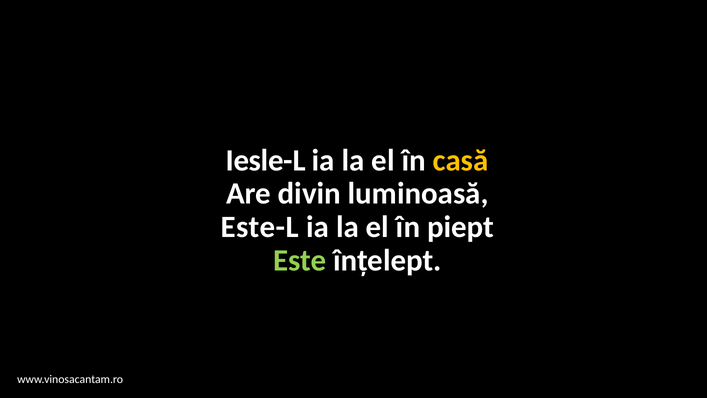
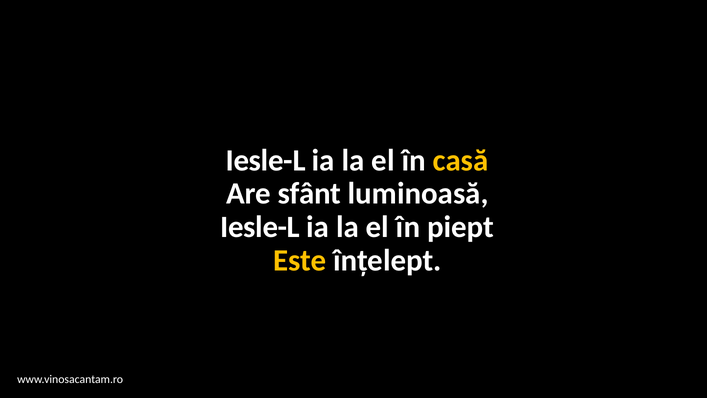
divin: divin -> sfânt
Este-L at (260, 227): Este-L -> Iesle-L
Este colour: light green -> yellow
